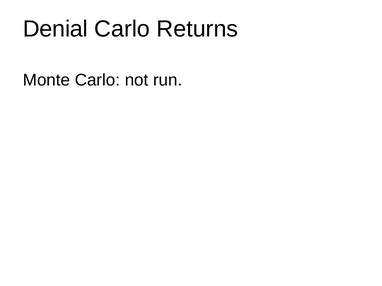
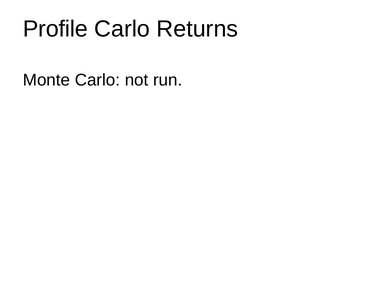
Denial: Denial -> Profile
